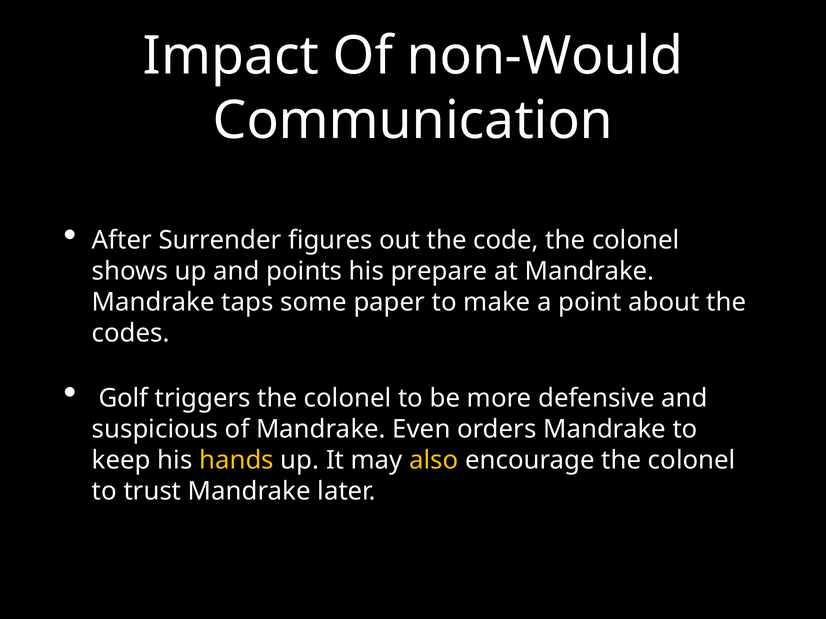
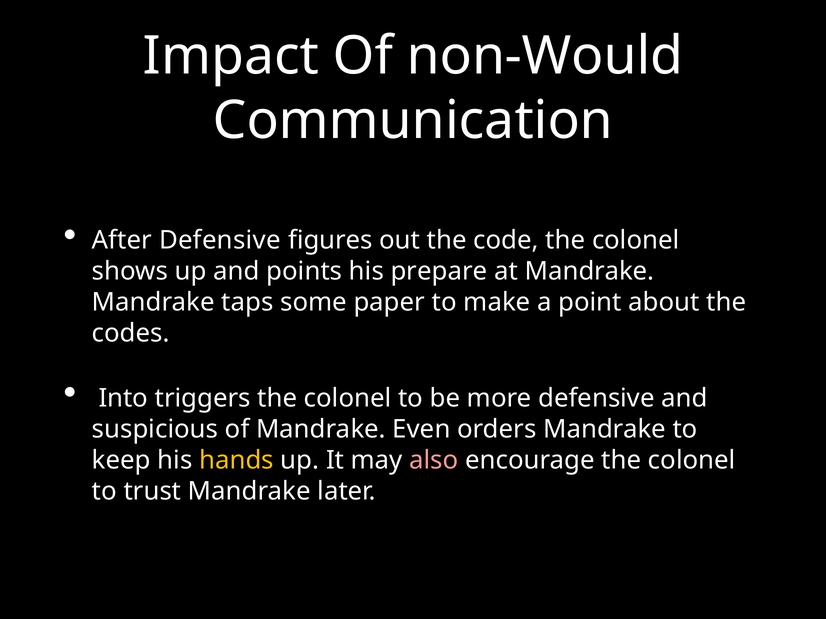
After Surrender: Surrender -> Defensive
Golf: Golf -> Into
also colour: yellow -> pink
